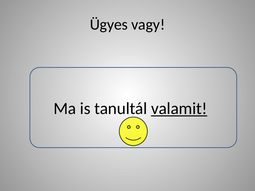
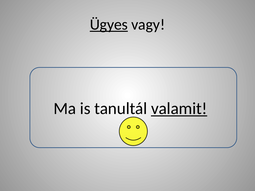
Ügyes underline: none -> present
